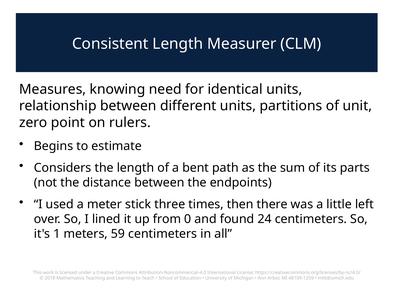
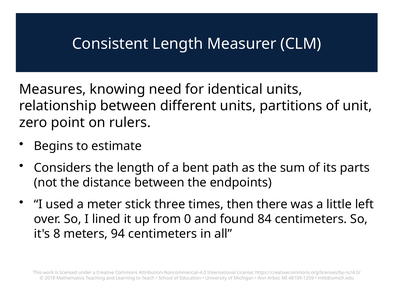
24: 24 -> 84
1: 1 -> 8
59: 59 -> 94
